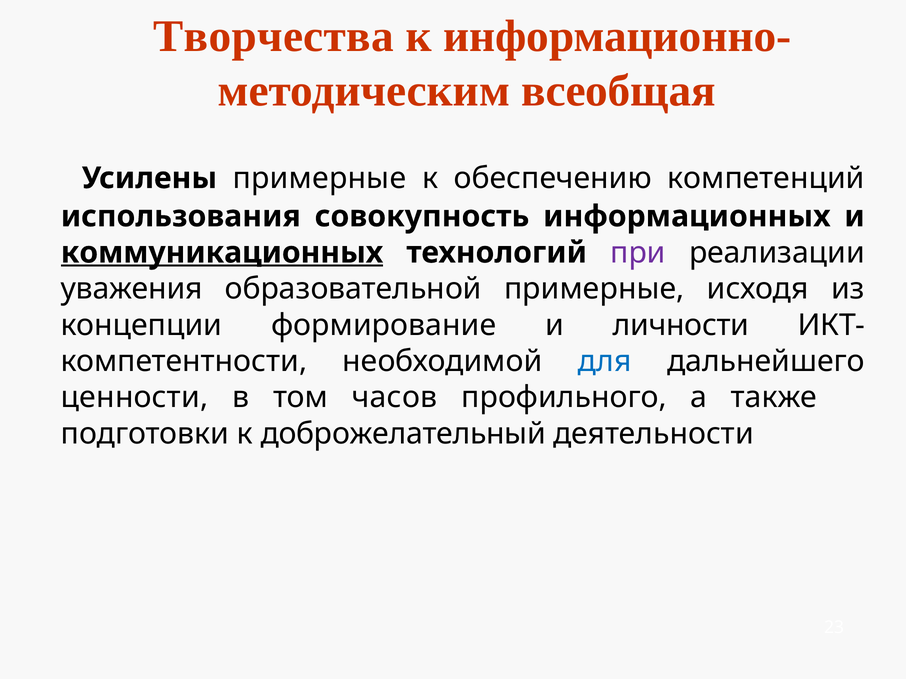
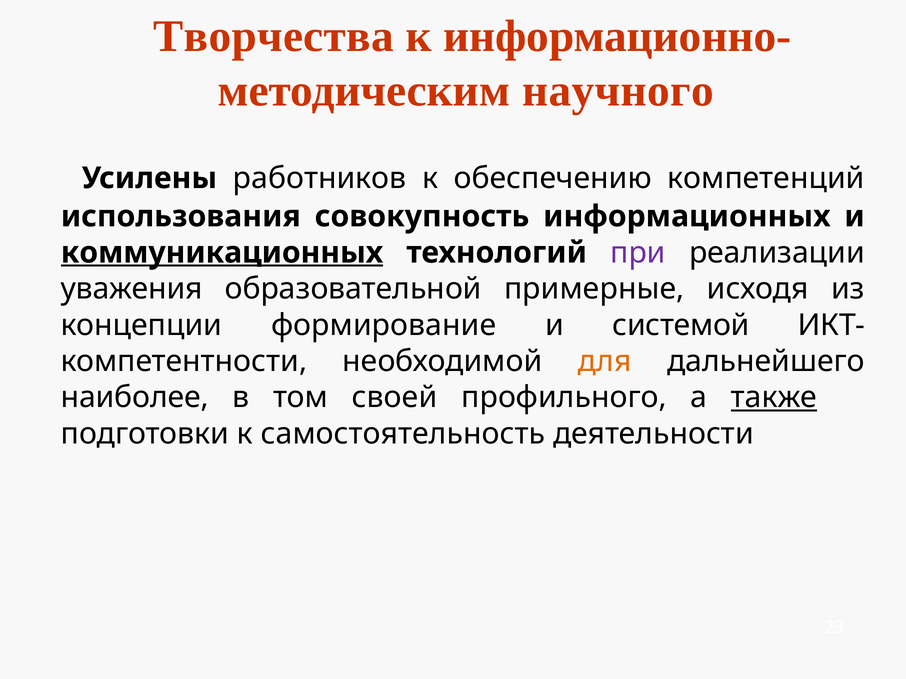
всеобщая: всеобщая -> научного
Усилены примерные: примерные -> работников
личности: личности -> системой
для colour: blue -> orange
ценности: ценности -> наиболее
часов: часов -> своей
также underline: none -> present
доброжелательный: доброжелательный -> самостоятельность
